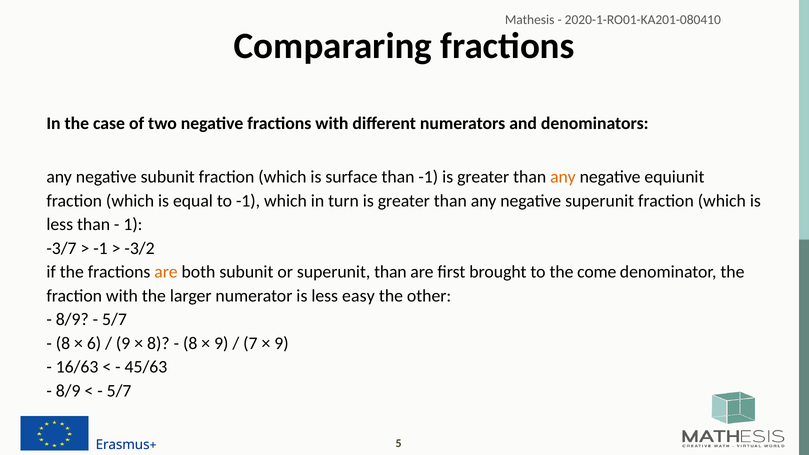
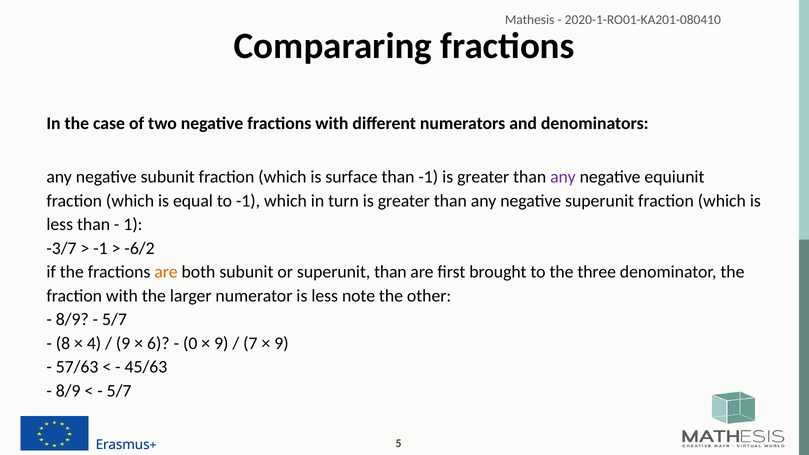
any at (563, 177) colour: orange -> purple
-3/2: -3/2 -> -6/2
come: come -> three
easy: easy -> note
6: 6 -> 4
8 at (158, 343): 8 -> 6
8 at (190, 343): 8 -> 0
16/63: 16/63 -> 57/63
